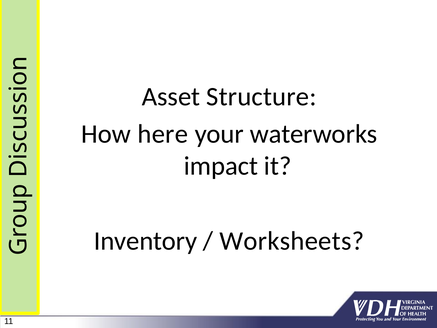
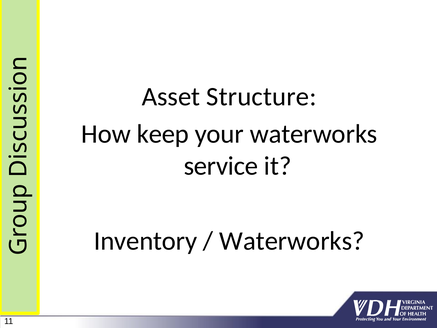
here: here -> keep
impact: impact -> service
Worksheets at (292, 241): Worksheets -> Waterworks
